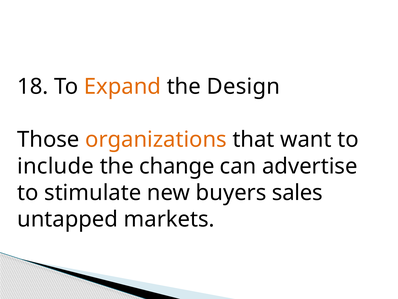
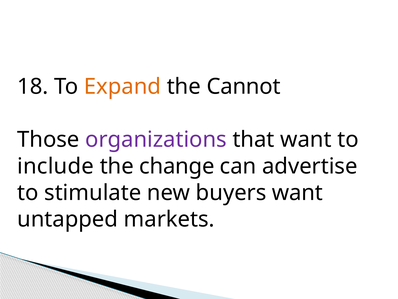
Design: Design -> Cannot
organizations colour: orange -> purple
buyers sales: sales -> want
